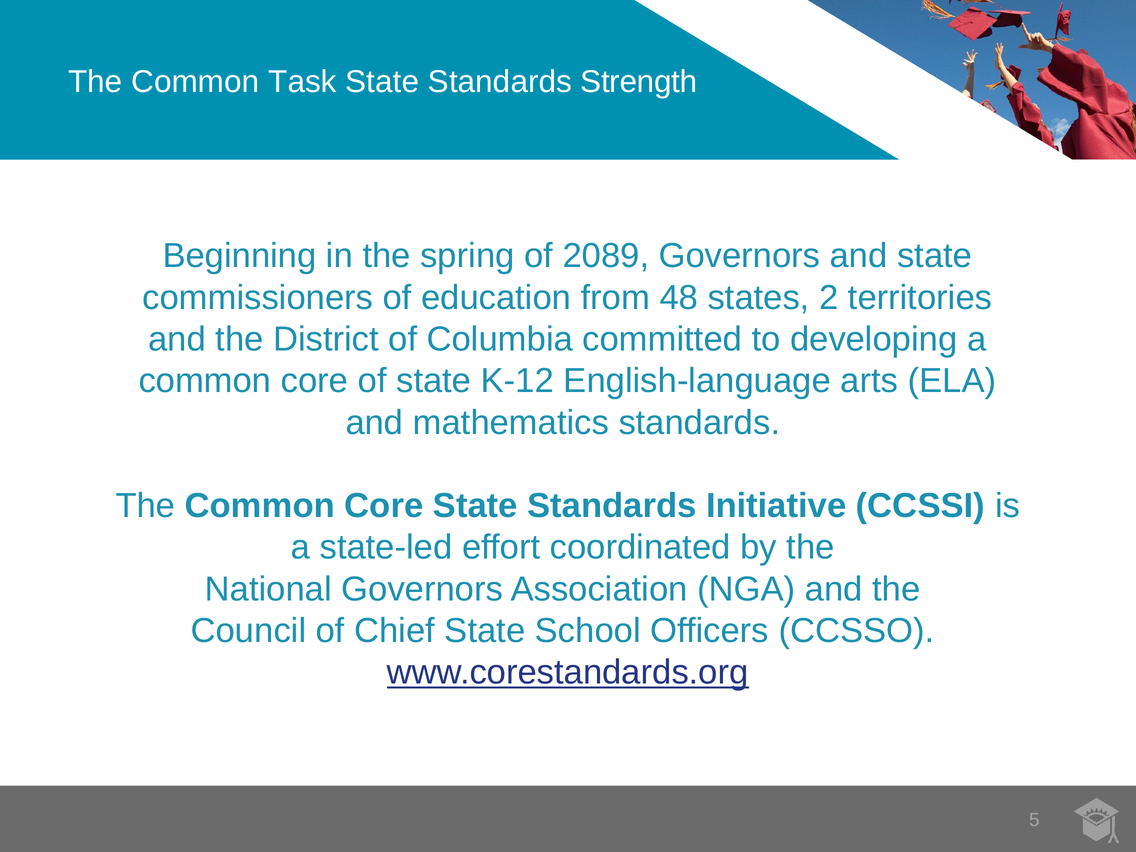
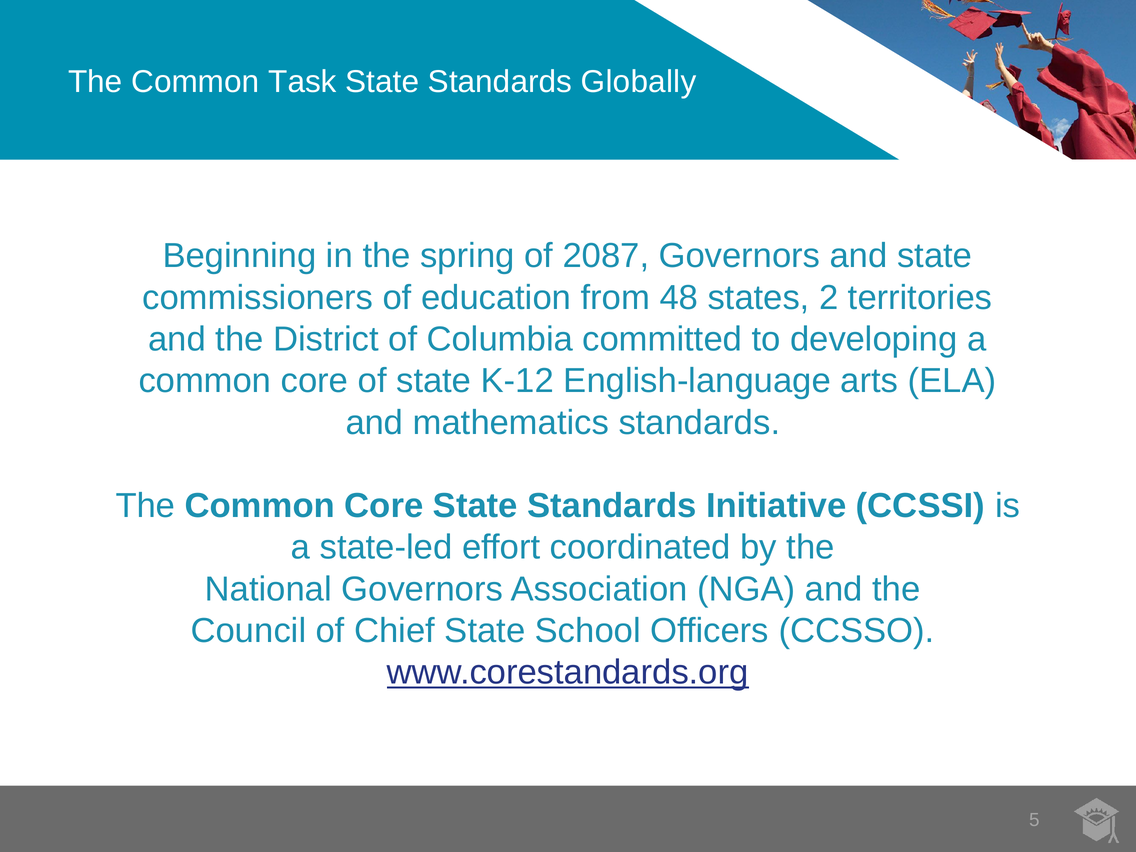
Strength: Strength -> Globally
2089: 2089 -> 2087
